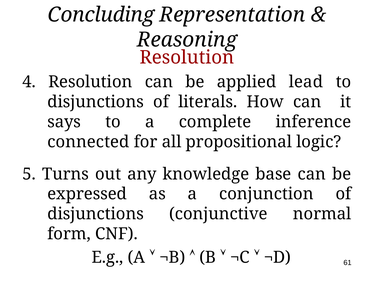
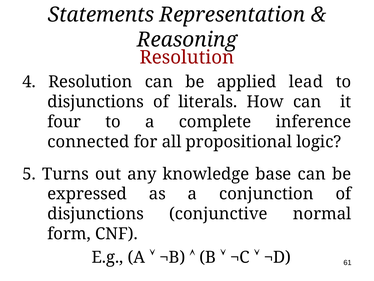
Concluding: Concluding -> Statements
says: says -> four
